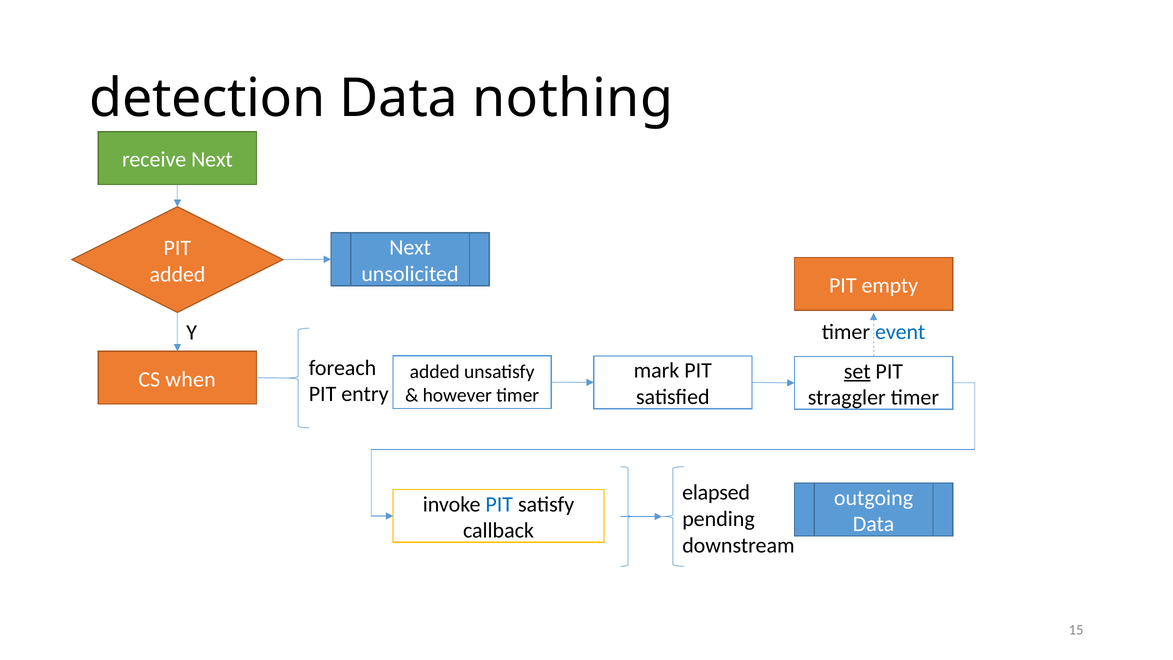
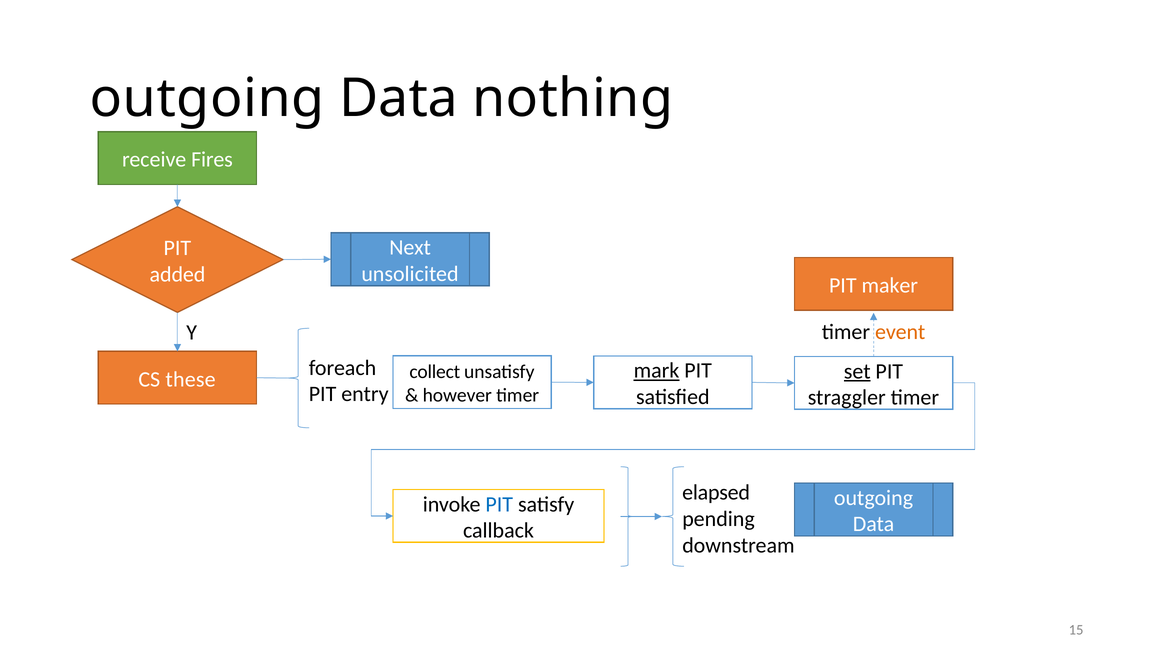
detection at (207, 99): detection -> outgoing
receive Next: Next -> Fires
empty: empty -> maker
event colour: blue -> orange
mark underline: none -> present
added at (435, 372): added -> collect
when: when -> these
